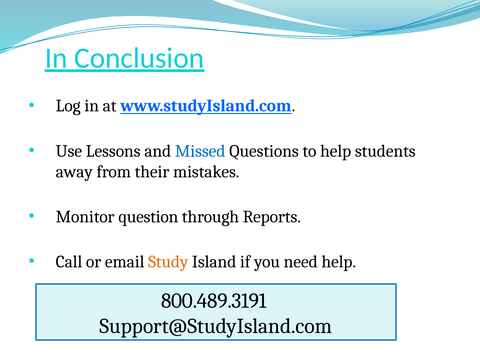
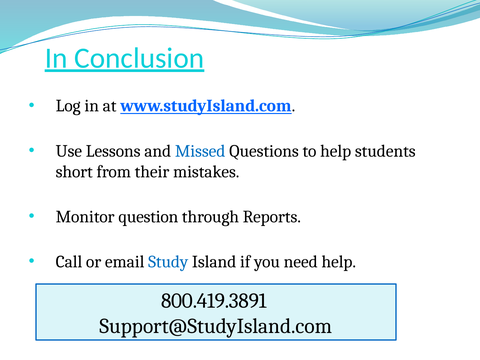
away: away -> short
Study colour: orange -> blue
800.489.3191: 800.489.3191 -> 800.419.3891
